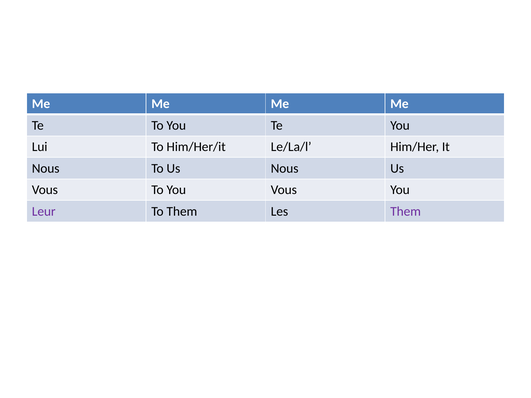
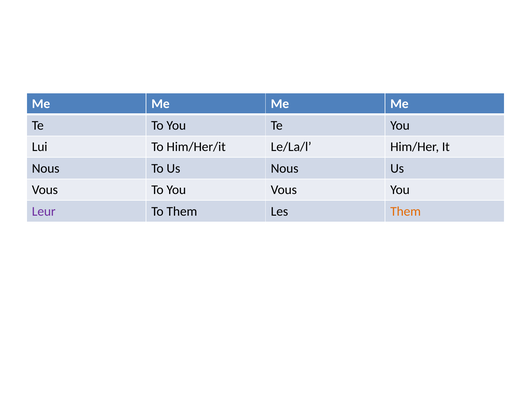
Them at (406, 212) colour: purple -> orange
